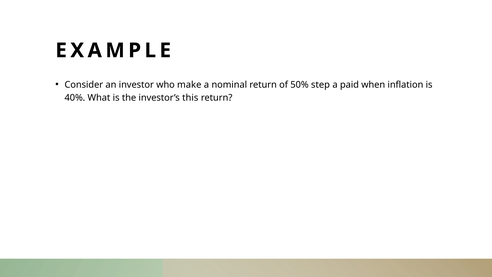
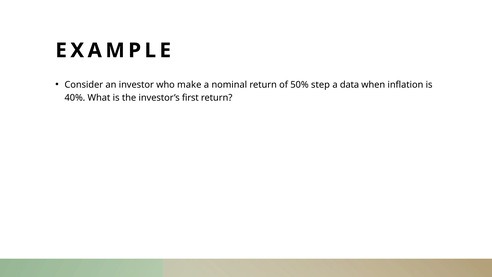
paid: paid -> data
this: this -> first
